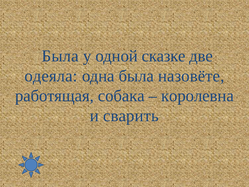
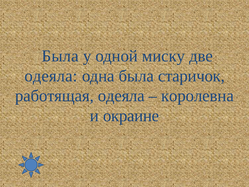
сказке: сказке -> миску
назовёте: назовёте -> старичок
работящая собака: собака -> одеяла
сварить: сварить -> окраине
